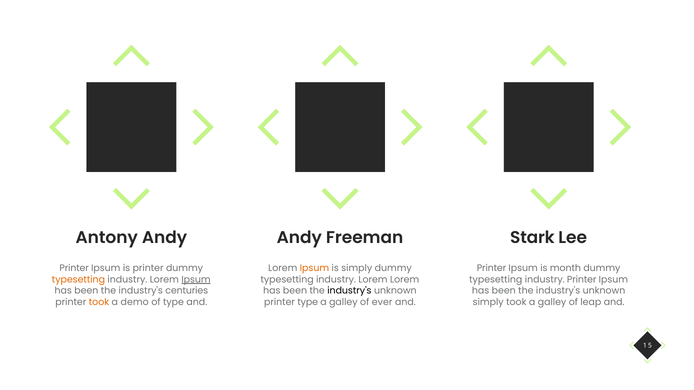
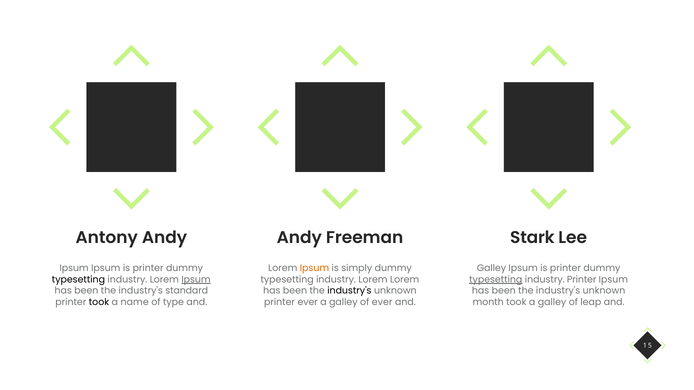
Printer at (74, 268): Printer -> Ipsum
Printer at (491, 268): Printer -> Galley
month at (565, 268): month -> printer
typesetting at (78, 280) colour: orange -> black
typesetting at (496, 280) underline: none -> present
centuries: centuries -> standard
took at (99, 302) colour: orange -> black
demo: demo -> name
printer type: type -> ever
simply at (488, 302): simply -> month
